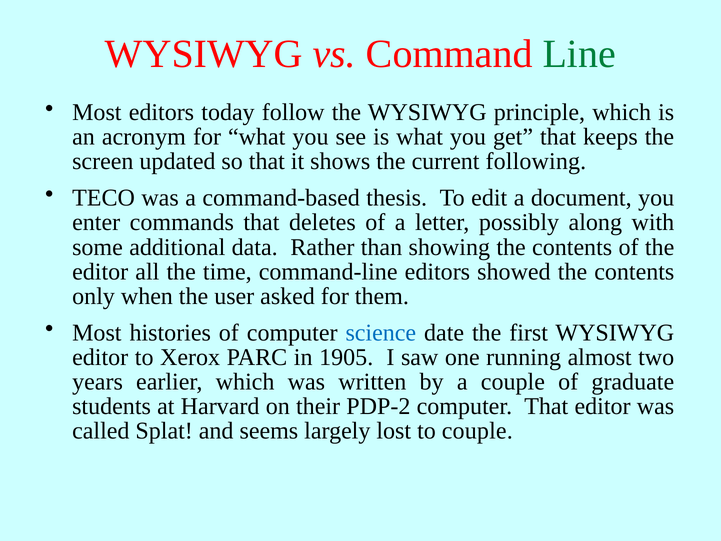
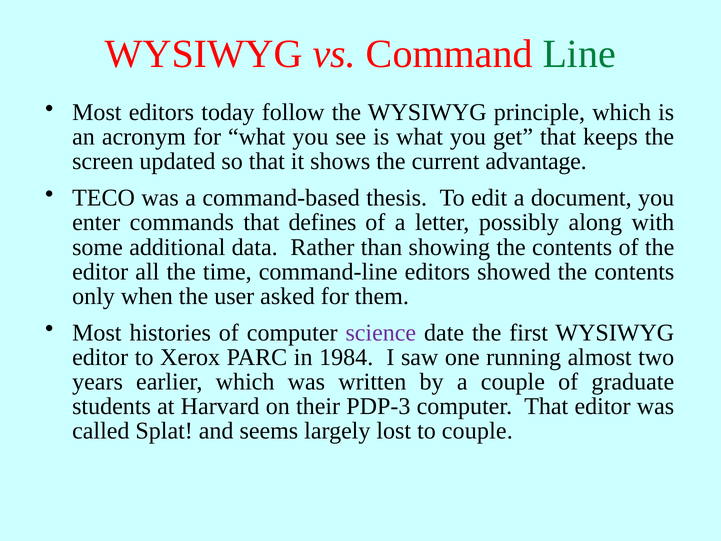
following: following -> advantage
deletes: deletes -> defines
science colour: blue -> purple
1905: 1905 -> 1984
PDP-2: PDP-2 -> PDP-3
